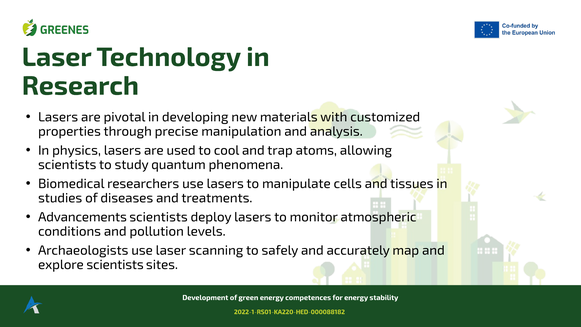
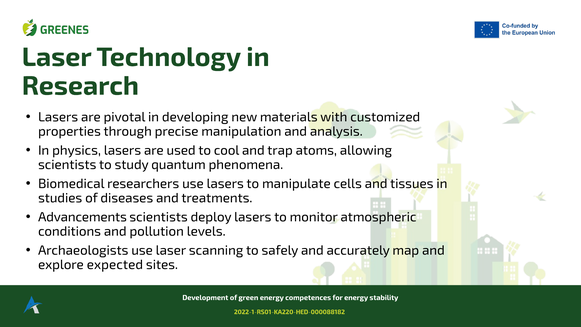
explore scientists: scientists -> expected
